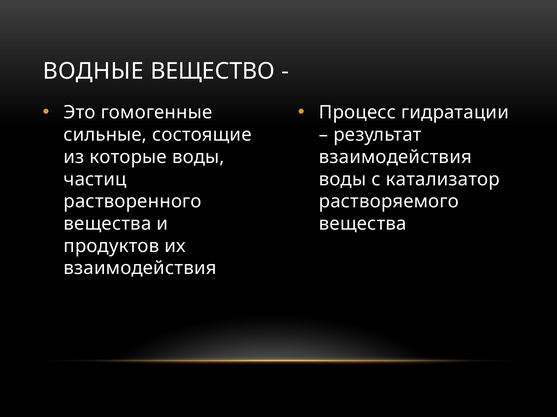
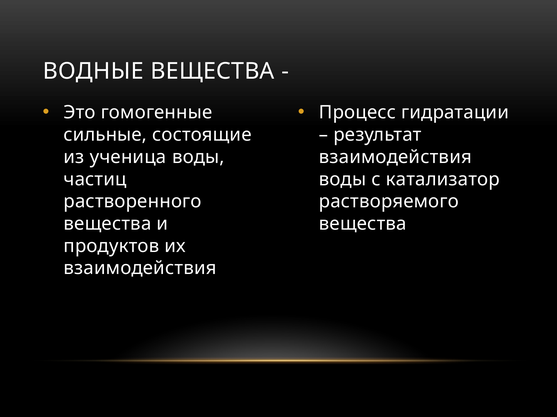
ВОДНЫЕ ВЕЩЕСТВО: ВЕЩЕСТВО -> ВЕЩЕСТВА
которые: которые -> ученица
